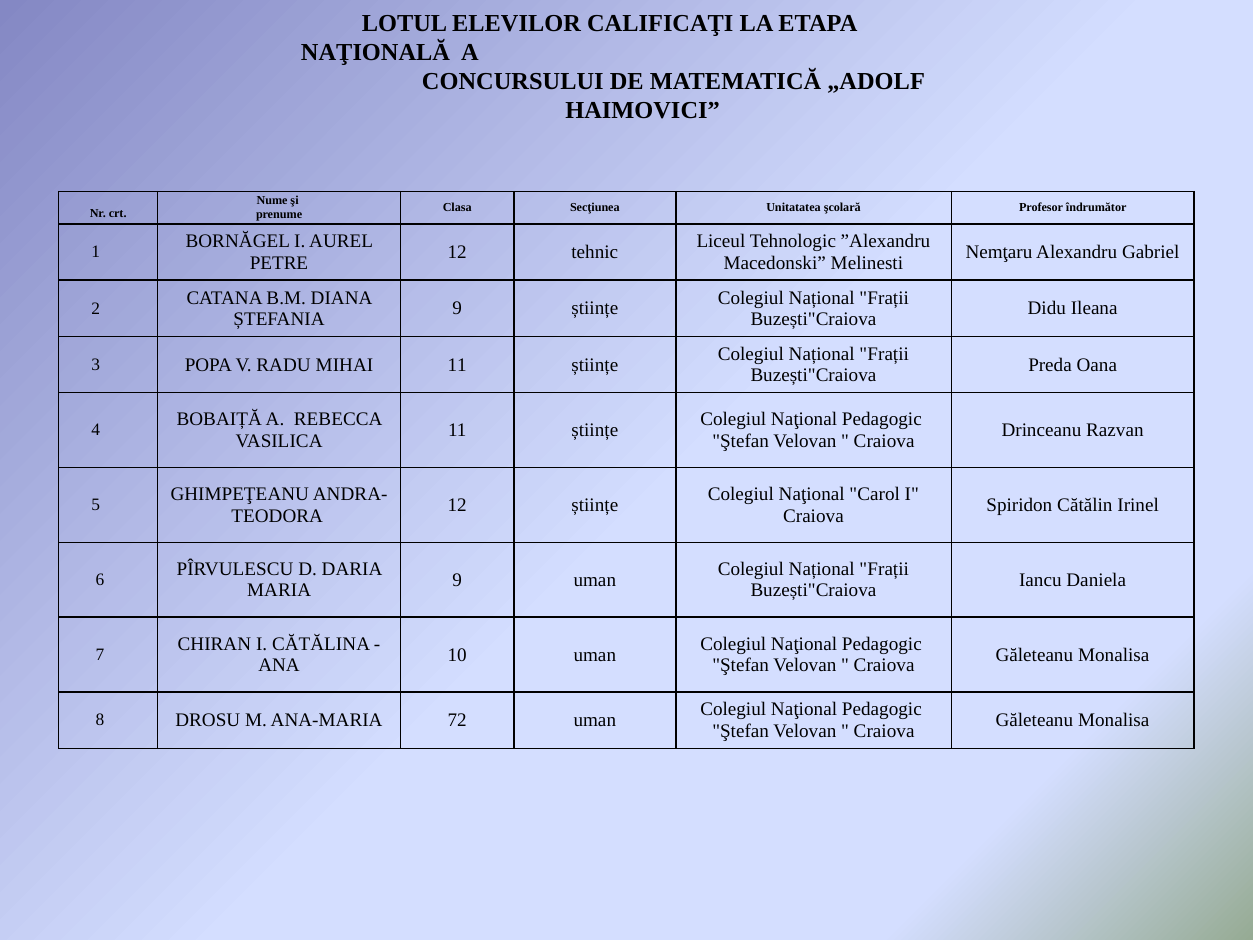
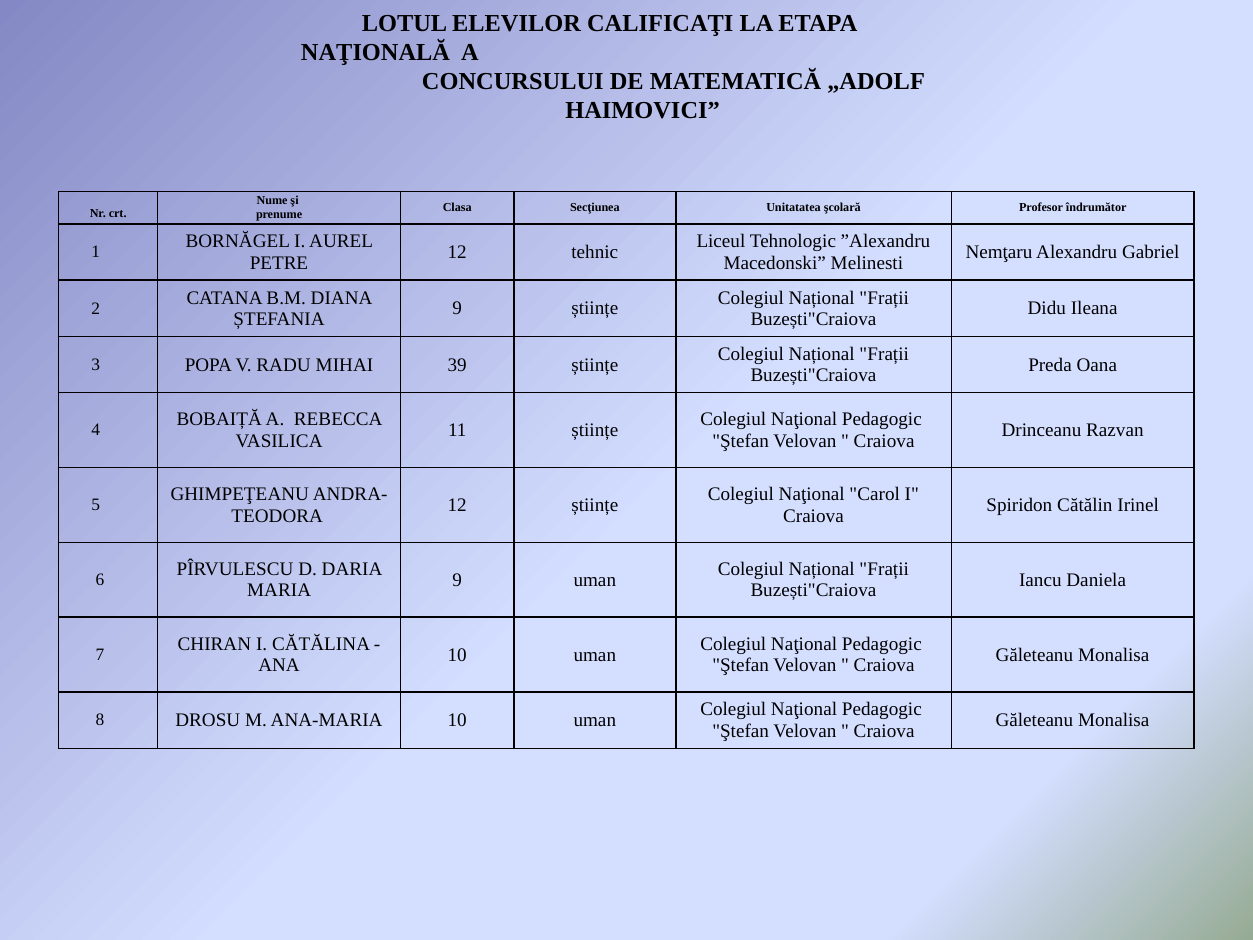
MIHAI 11: 11 -> 39
ANA-MARIA 72: 72 -> 10
